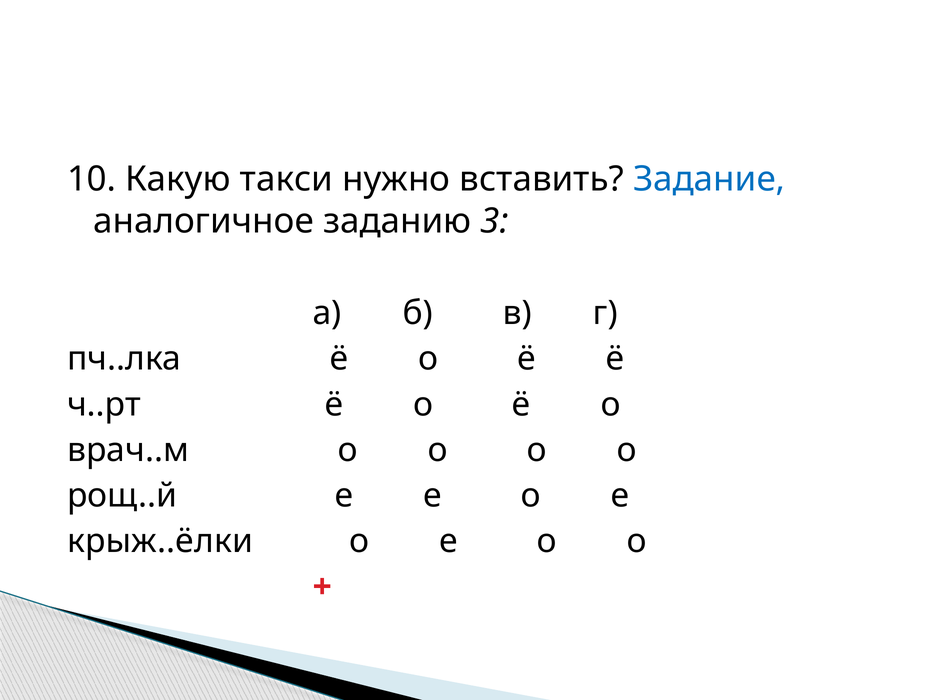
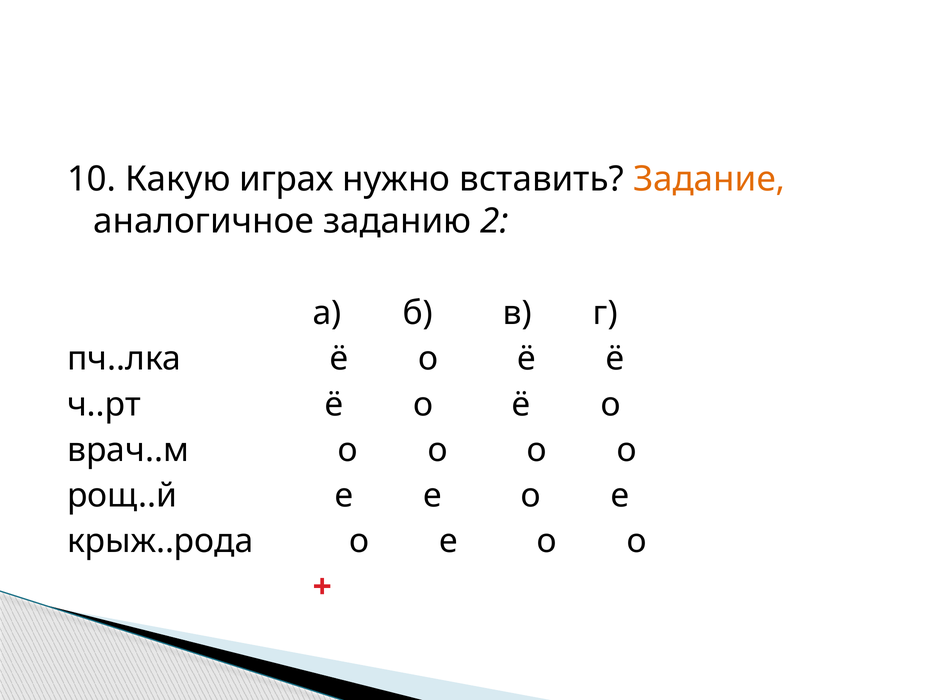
такси: такси -> играх
Задание colour: blue -> orange
3: 3 -> 2
крыж..ёлки: крыж..ёлки -> крыж..рода
